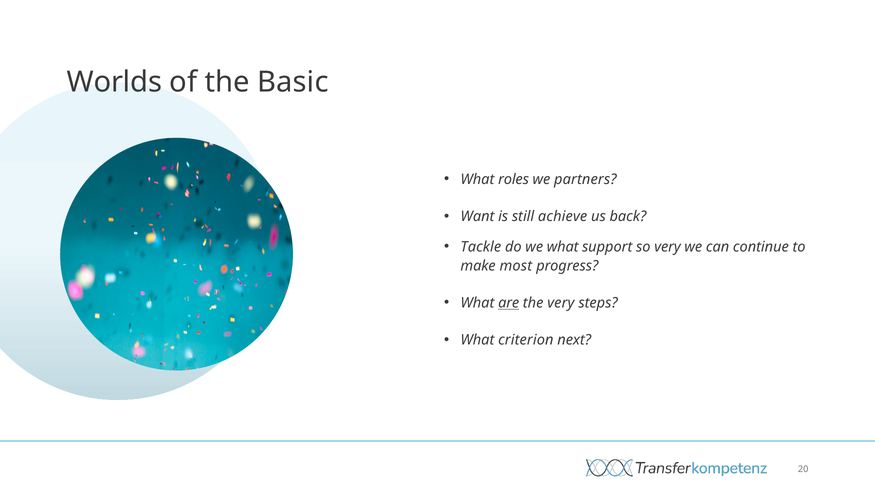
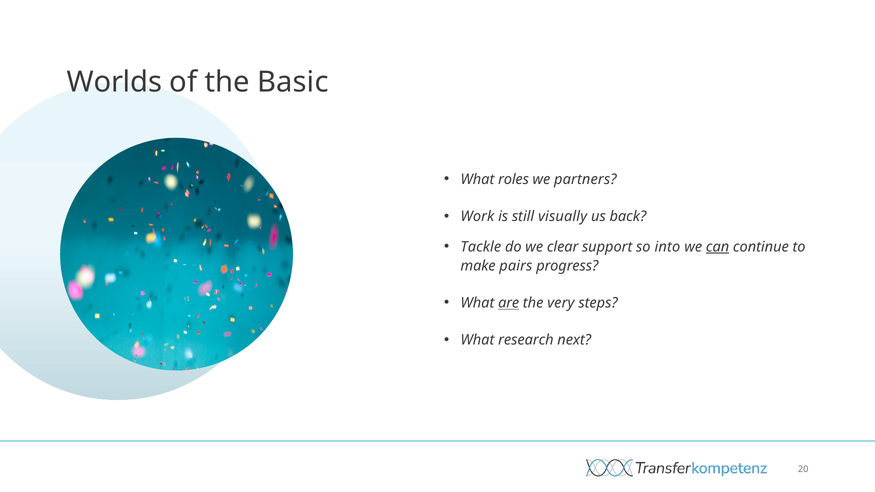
Want: Want -> Work
achieve: achieve -> visually
we what: what -> clear
so very: very -> into
can underline: none -> present
most: most -> pairs
criterion: criterion -> research
